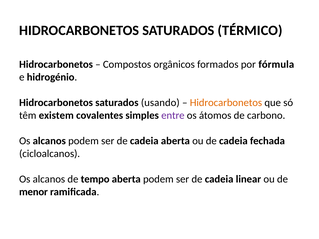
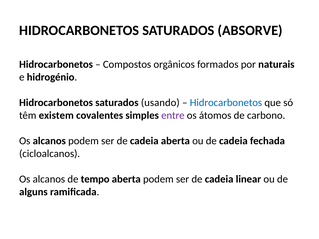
TÉRMICO: TÉRMICO -> ABSORVE
fórmula: fórmula -> naturais
Hidrocarbonetos at (226, 103) colour: orange -> blue
menor: menor -> alguns
